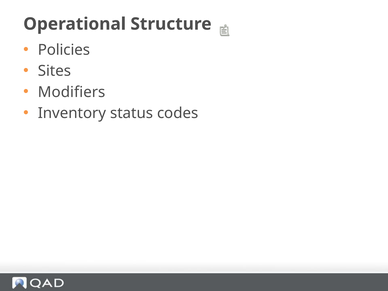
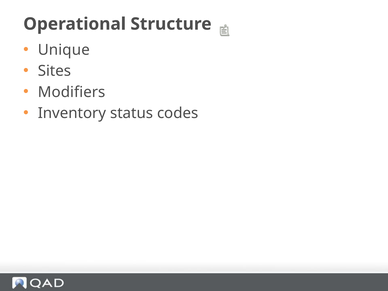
Policies: Policies -> Unique
